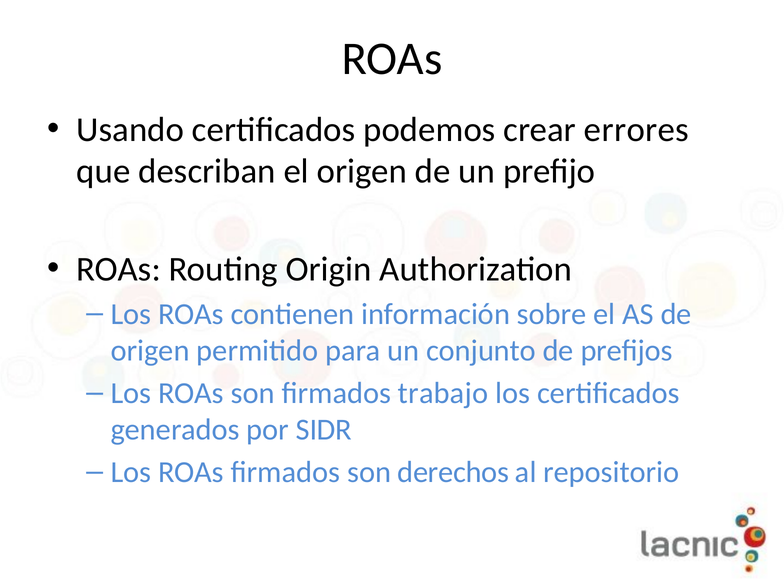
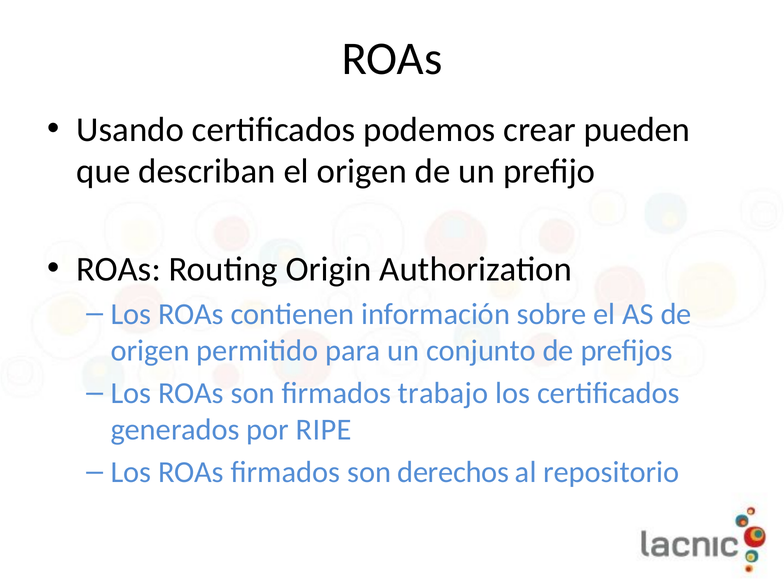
errores: errores -> pueden
SIDR: SIDR -> RIPE
